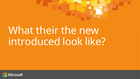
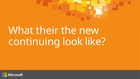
introduced: introduced -> continuing
